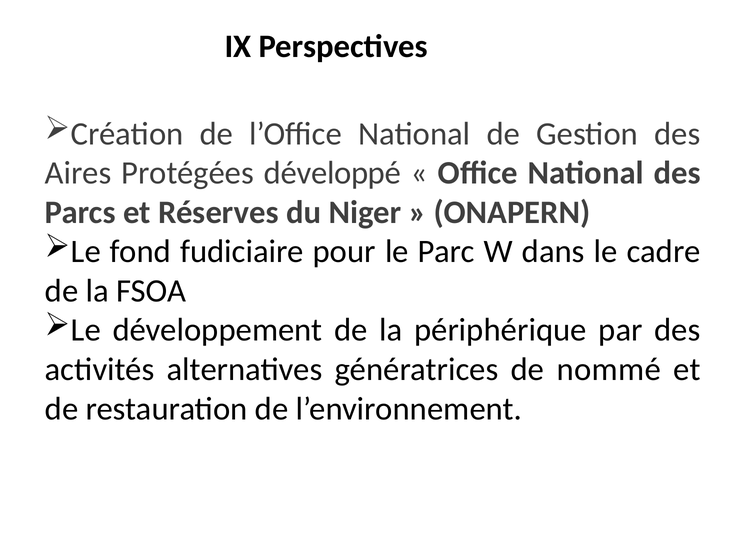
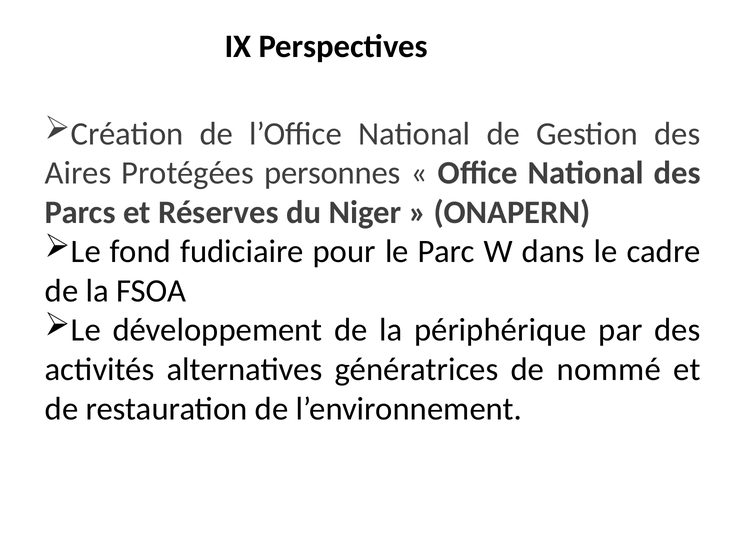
développé: développé -> personnes
